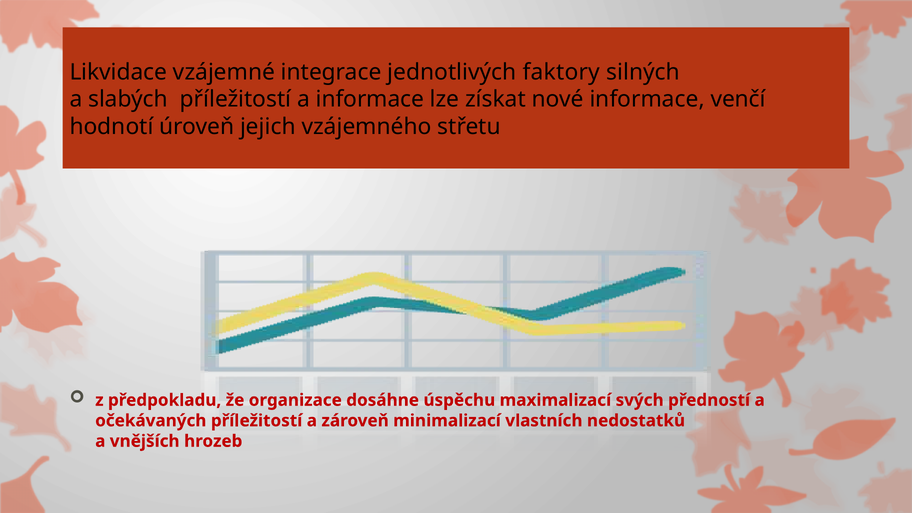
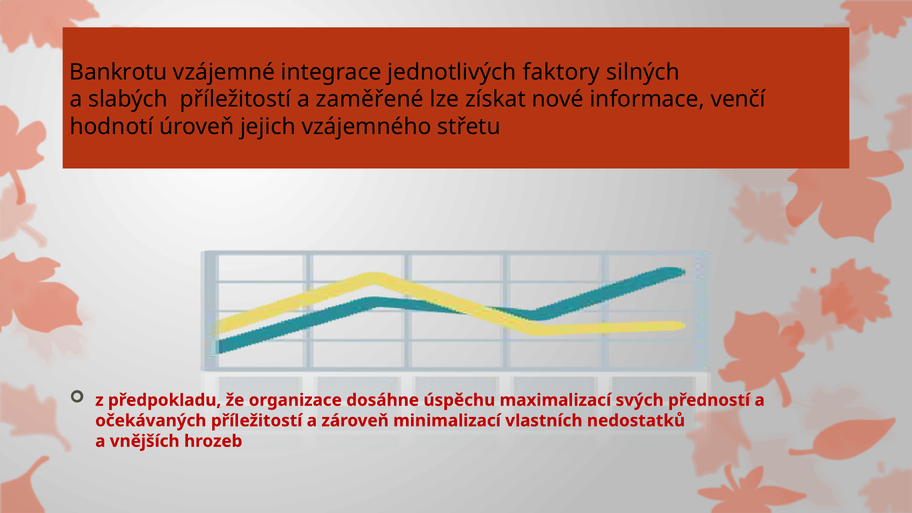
Likvidace: Likvidace -> Bankrotu
a informace: informace -> zaměřené
